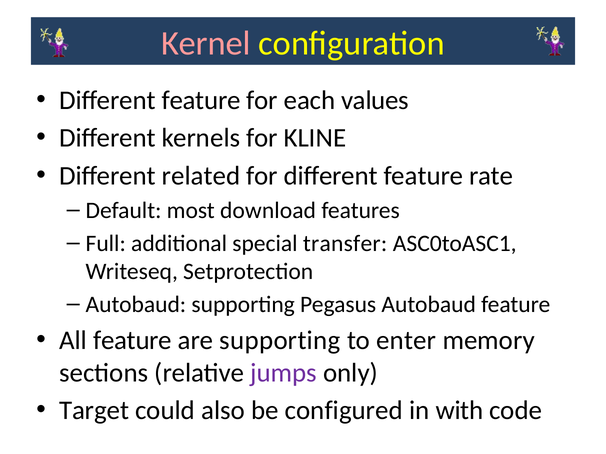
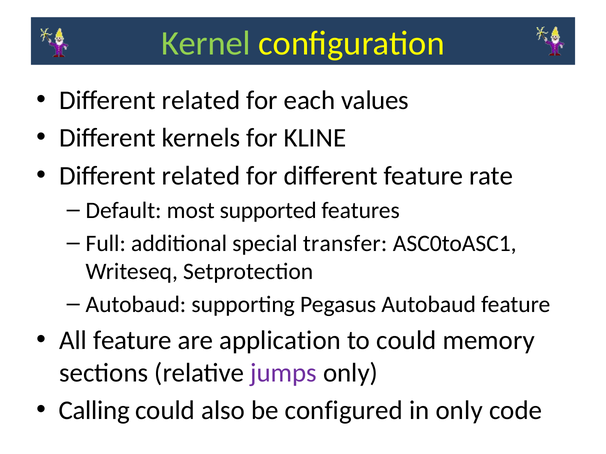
Kernel colour: pink -> light green
feature at (201, 100): feature -> related
download: download -> supported
are supporting: supporting -> application
to enter: enter -> could
Target: Target -> Calling
in with: with -> only
